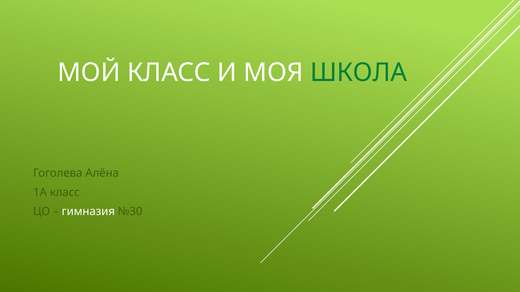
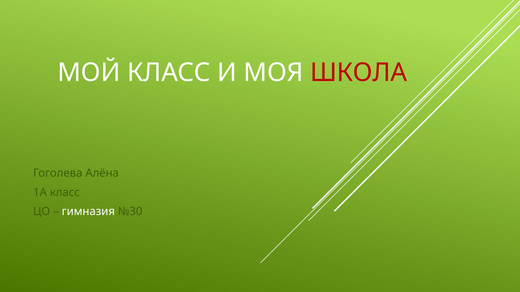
ШКОЛА colour: green -> red
